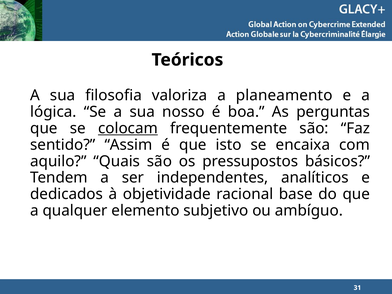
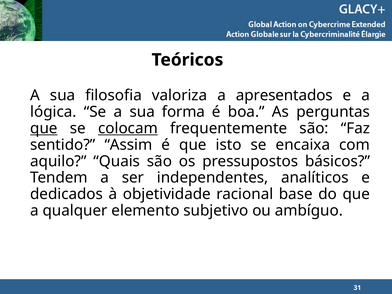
planeamento: planeamento -> apresentados
nosso: nosso -> forma
que at (44, 128) underline: none -> present
